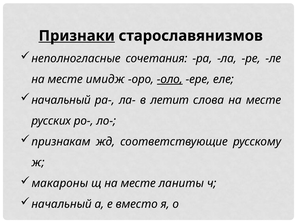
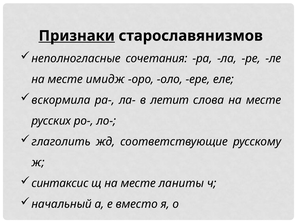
оло underline: present -> none
начальный at (61, 100): начальный -> вскормила
признакам: признакам -> глаголить
макароны: макароны -> синтаксис
